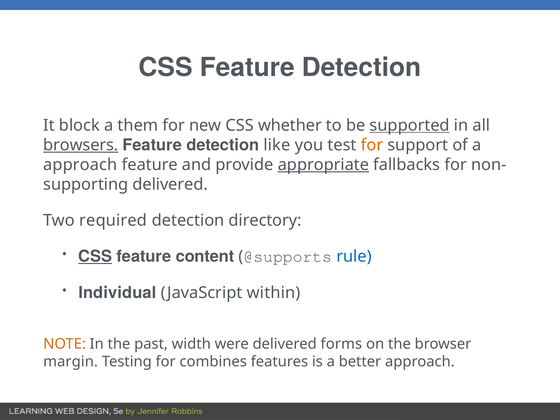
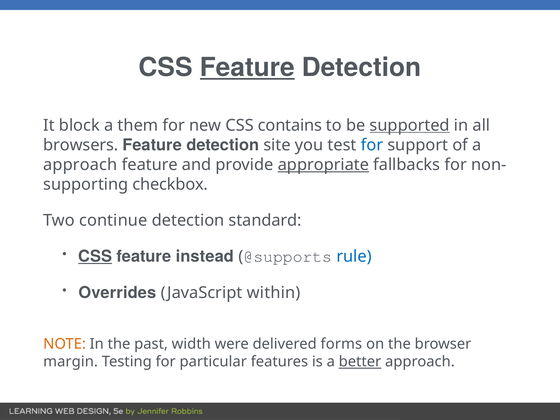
Feature at (247, 67) underline: none -> present
whether: whether -> contains
browsers underline: present -> none
like: like -> site
for at (372, 145) colour: orange -> blue
delivered at (170, 184): delivered -> checkbox
required: required -> continue
directory: directory -> standard
content: content -> instead
Individual: Individual -> Overrides
combines: combines -> particular
better underline: none -> present
